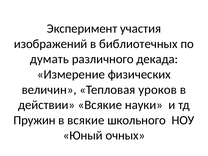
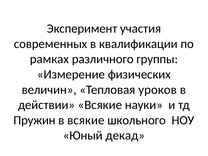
изображений: изображений -> современных
библиотечных: библиотечных -> квалификации
думать: думать -> рамках
декада: декада -> группы
очных: очных -> декад
